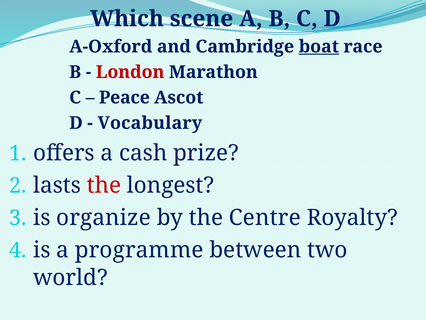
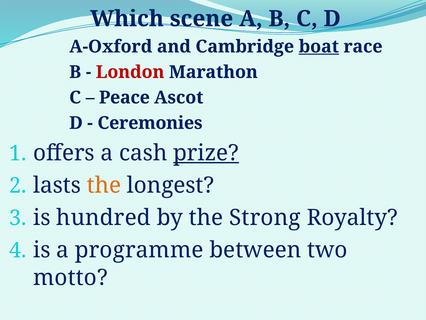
Vocabulary: Vocabulary -> Ceremonies
prize underline: none -> present
the at (104, 185) colour: red -> orange
organize: organize -> hundred
Centre: Centre -> Strong
world: world -> motto
